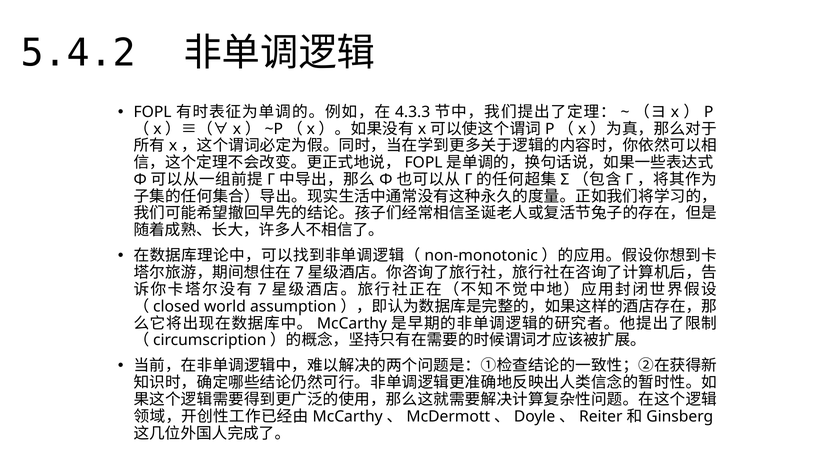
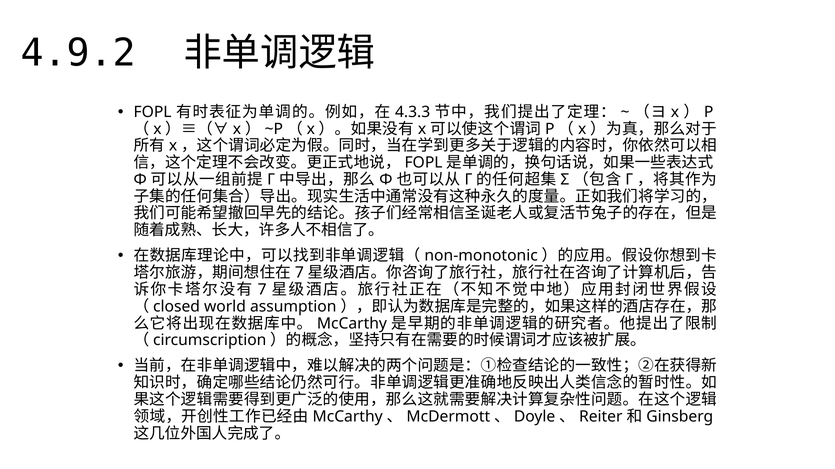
5.4.2: 5.4.2 -> 4.9.2
